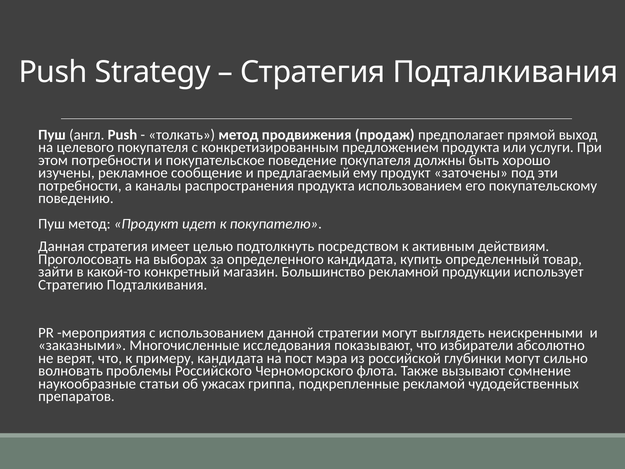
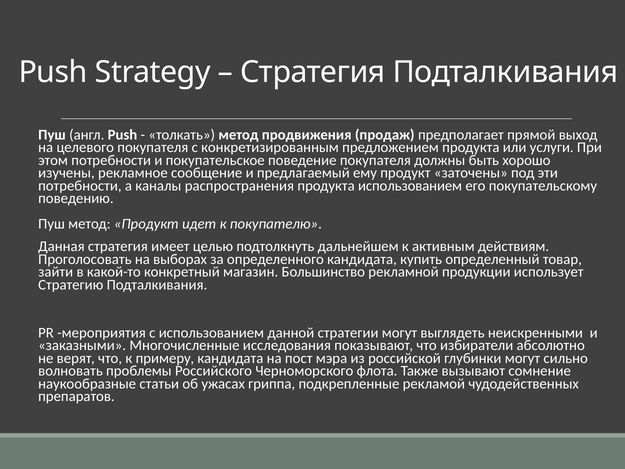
посредством: посредством -> дальнейшем
